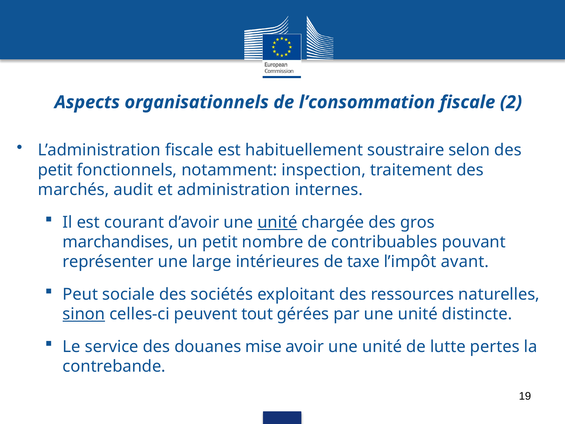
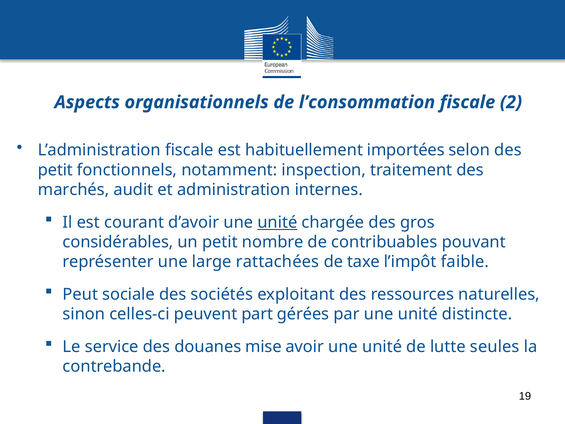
soustraire: soustraire -> importées
marchandises: marchandises -> considérables
intérieures: intérieures -> rattachées
avant: avant -> faible
sinon underline: present -> none
tout: tout -> part
pertes: pertes -> seules
